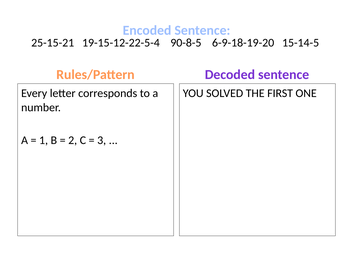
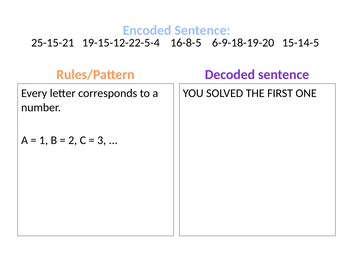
90-8-5: 90-8-5 -> 16-8-5
